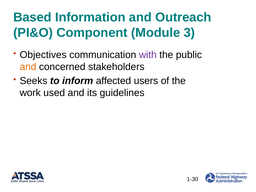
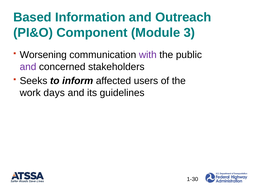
Objectives: Objectives -> Worsening
and at (28, 67) colour: orange -> purple
used: used -> days
